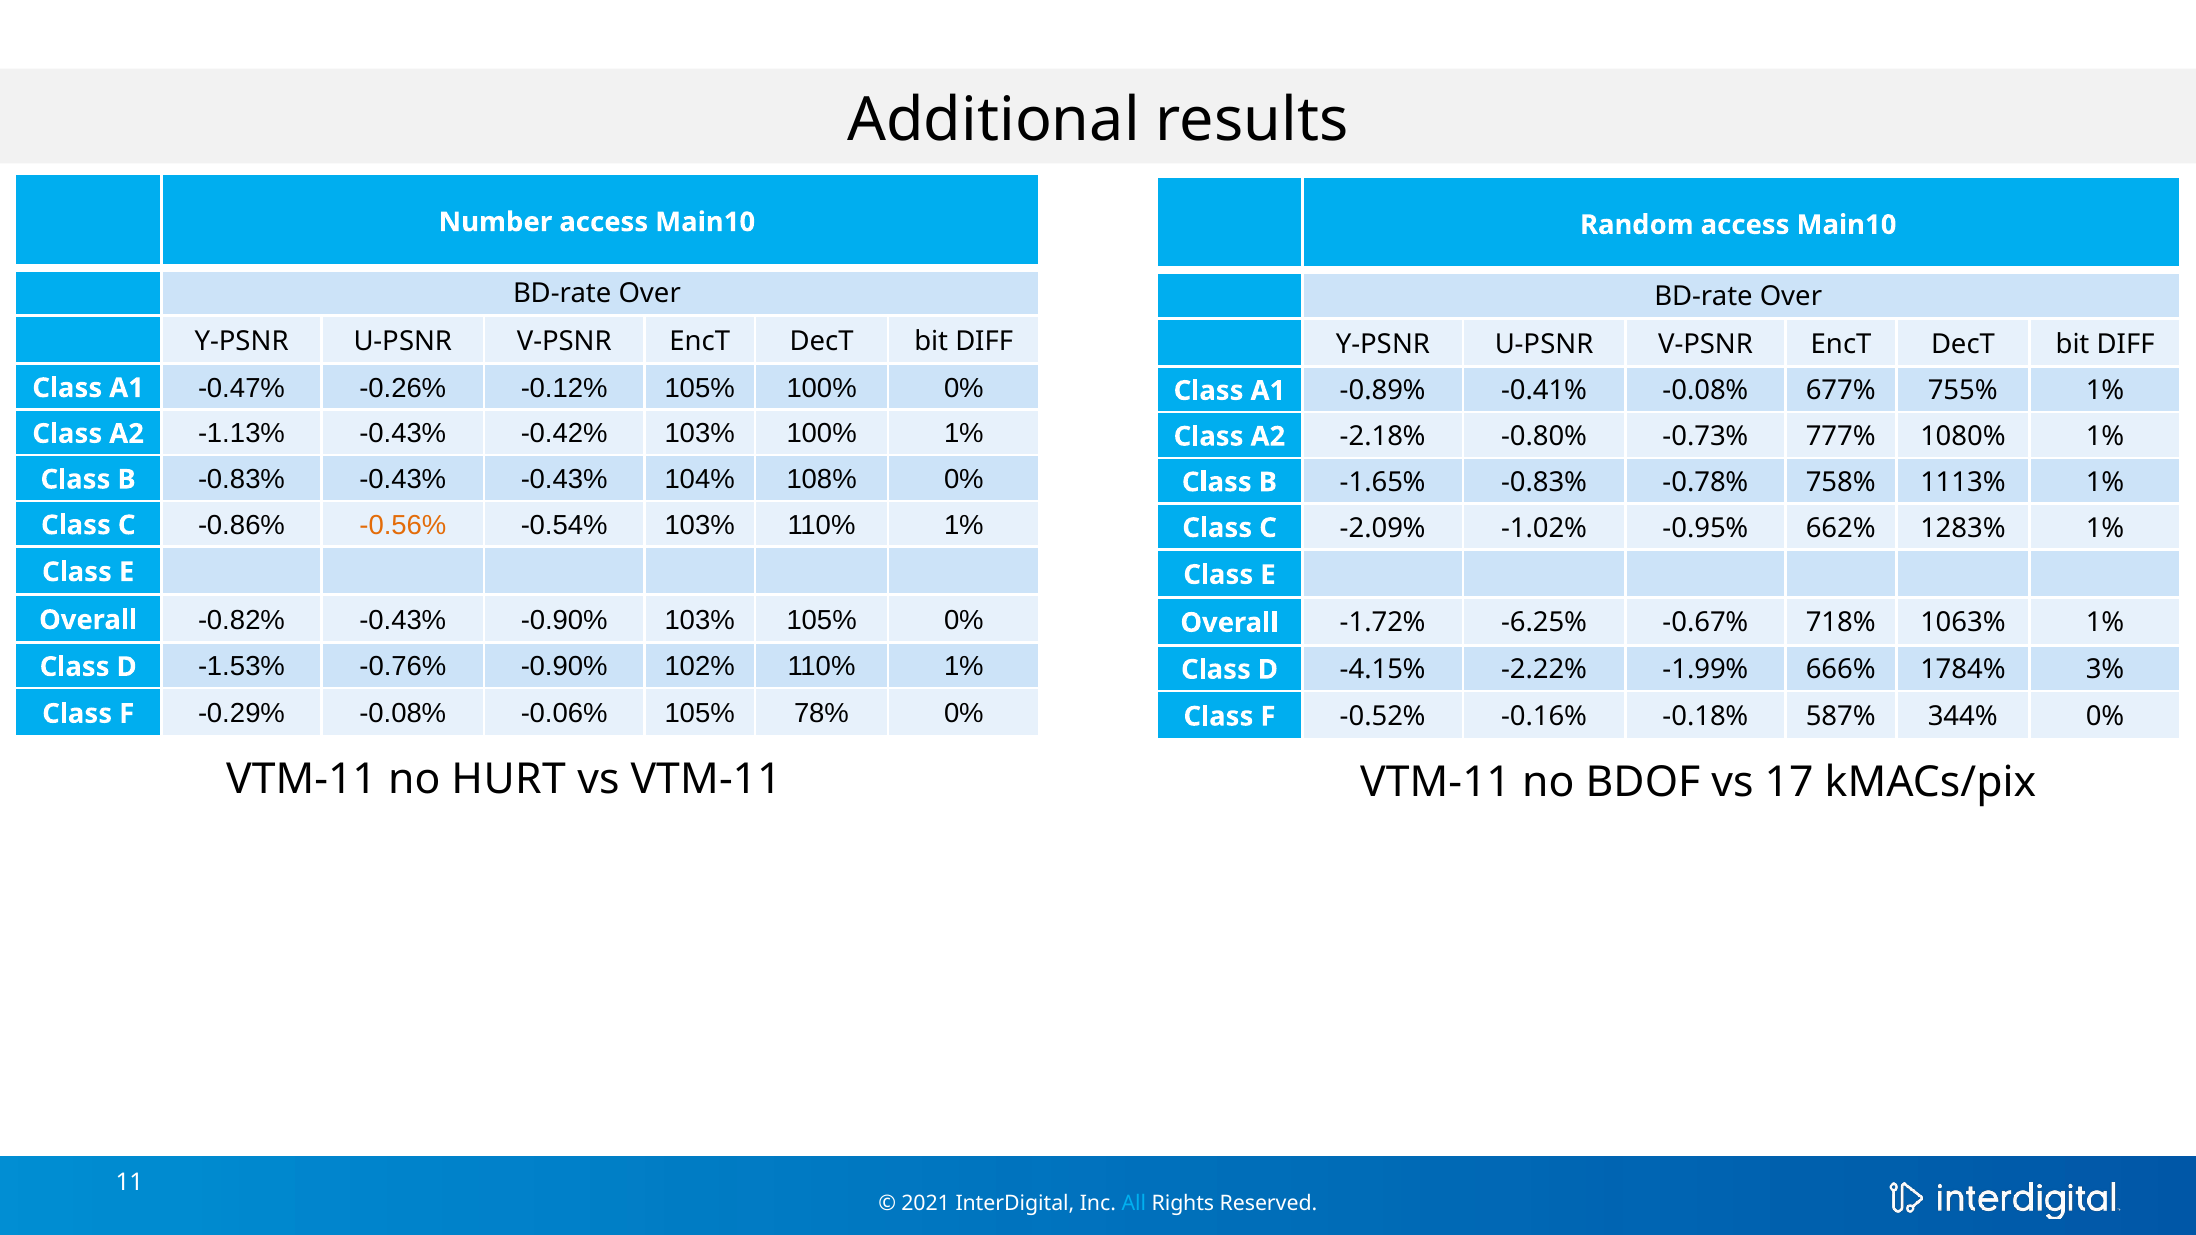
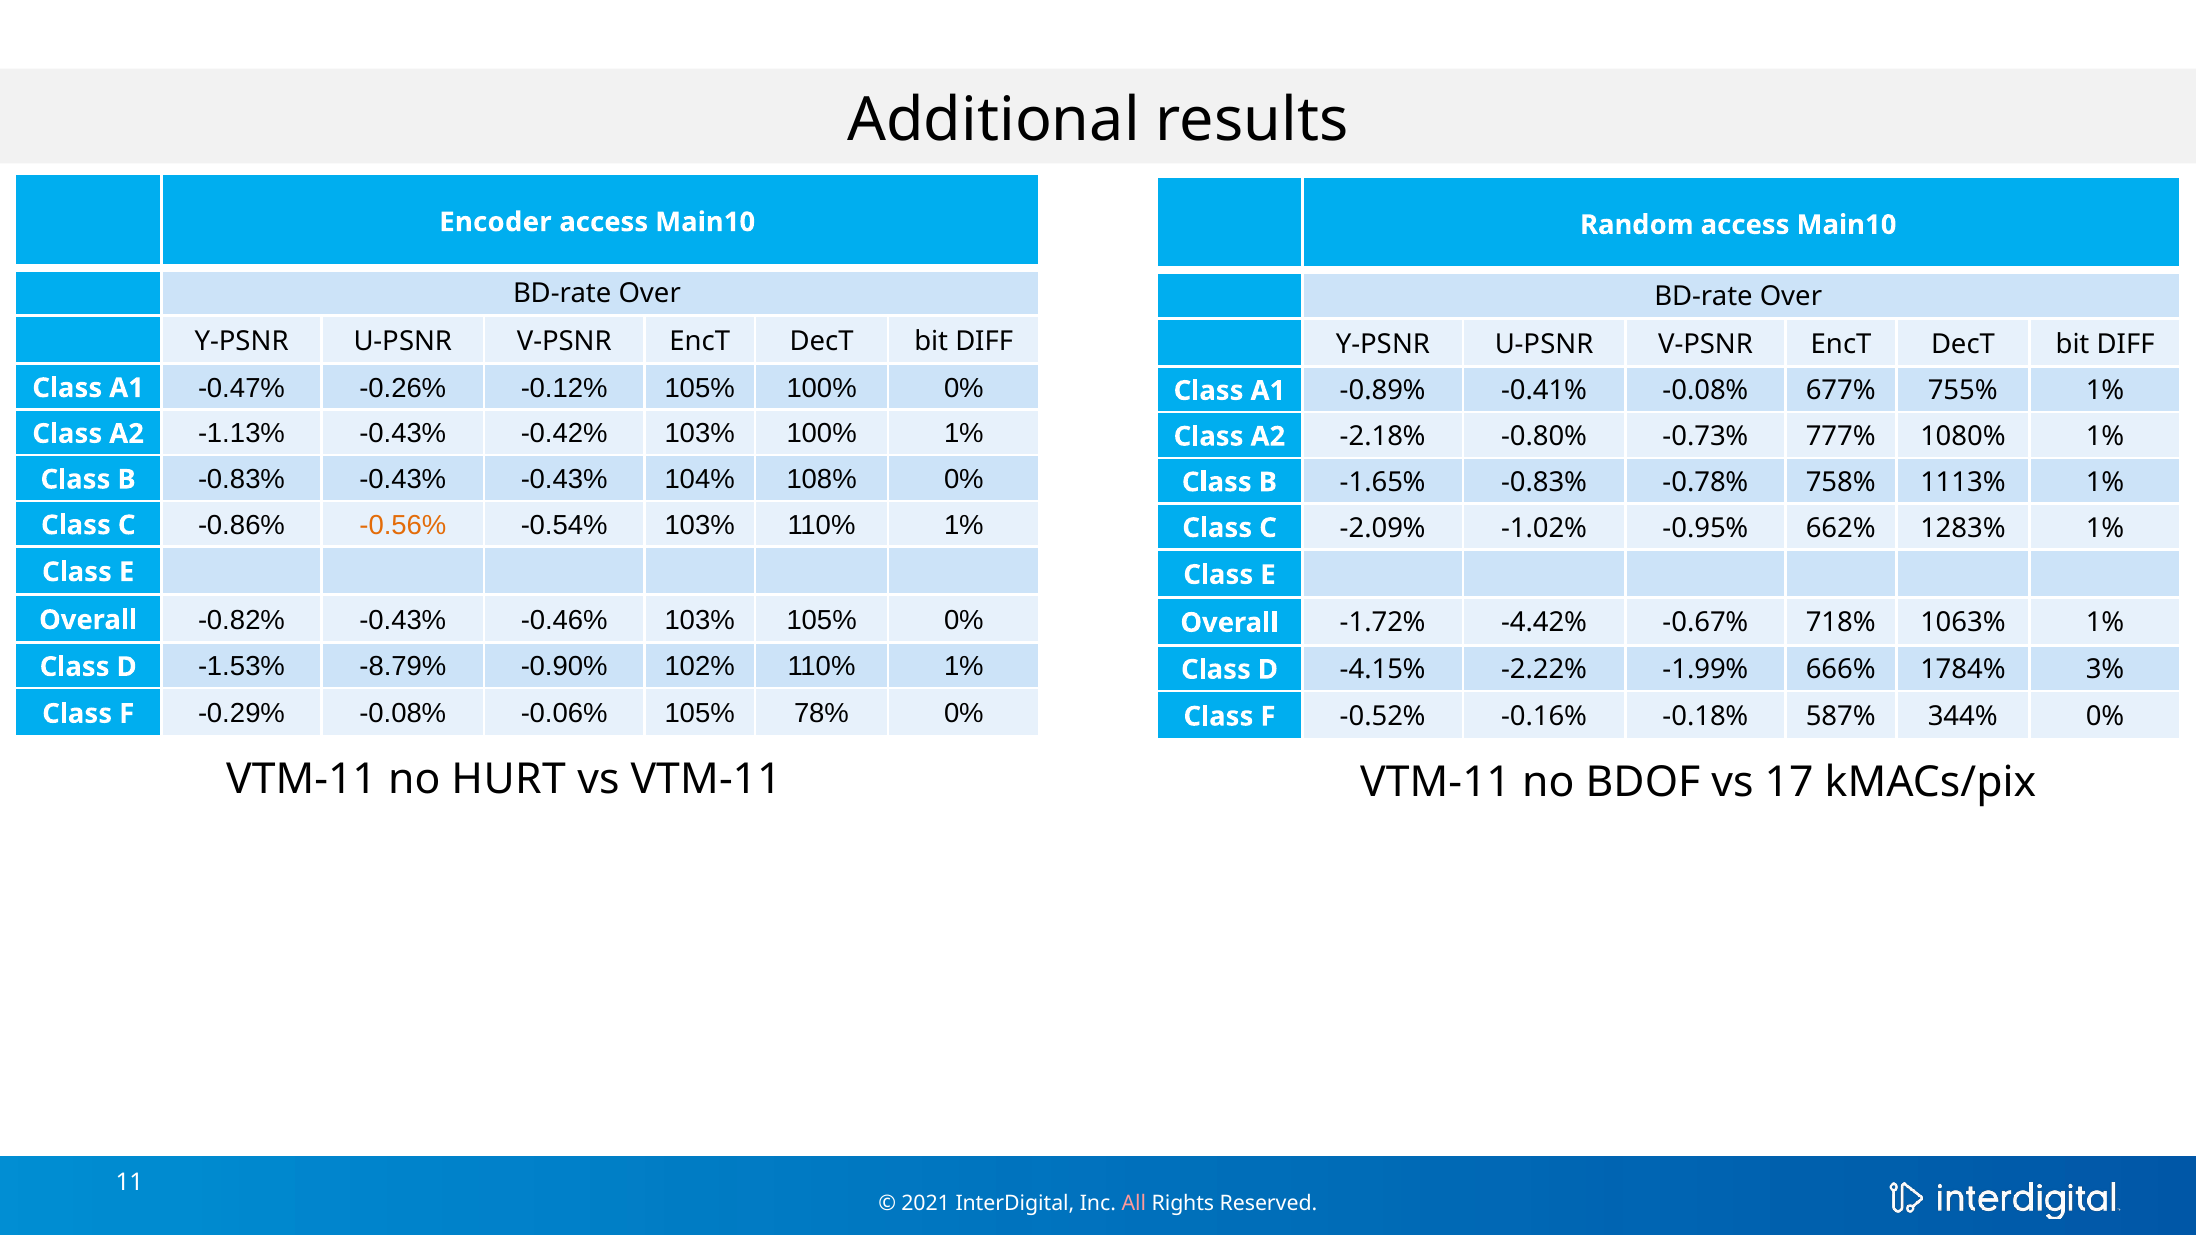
Number: Number -> Encoder
-0.43% -0.90%: -0.90% -> -0.46%
-6.25%: -6.25% -> -4.42%
-0.76%: -0.76% -> -8.79%
All colour: light blue -> pink
